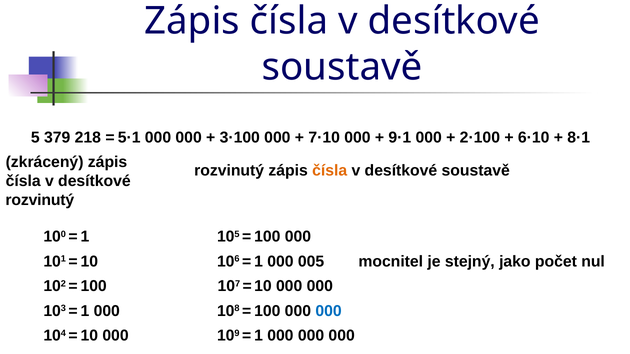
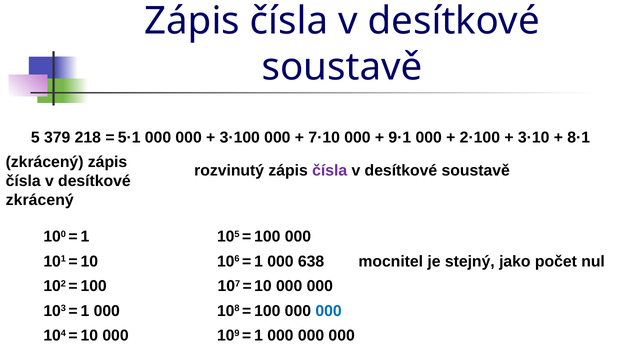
6·10: 6·10 -> 3·10
čísla at (330, 171) colour: orange -> purple
rozvinutý at (40, 200): rozvinutý -> zkrácený
005: 005 -> 638
